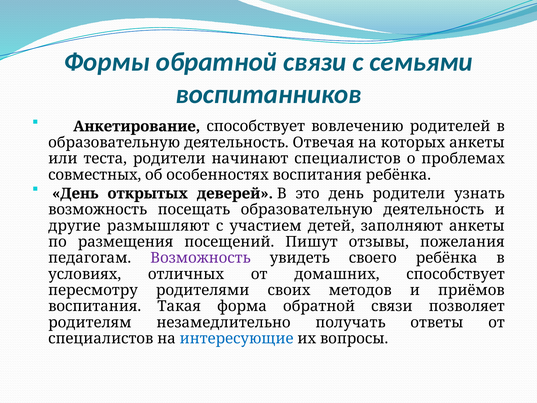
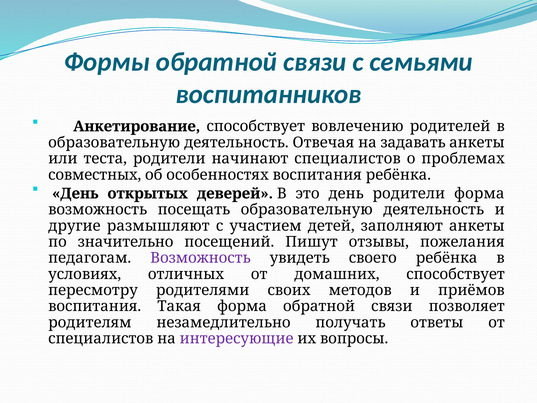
которых: которых -> задавать
родители узнать: узнать -> форма
размещения: размещения -> значительно
интересующие colour: blue -> purple
